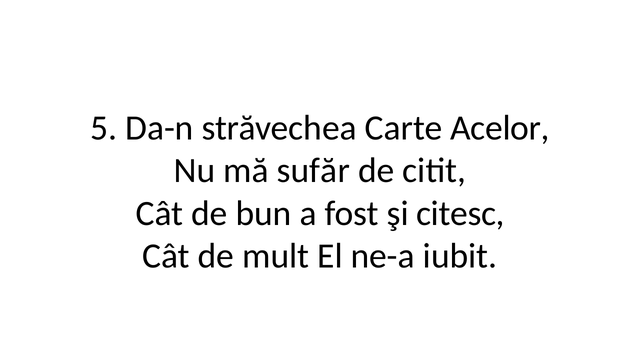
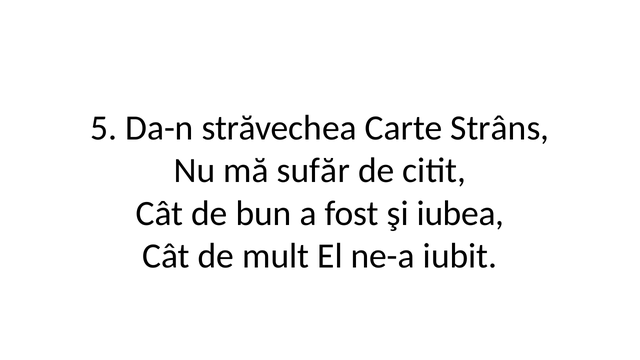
Acelor: Acelor -> Strâns
citesc: citesc -> iubea
